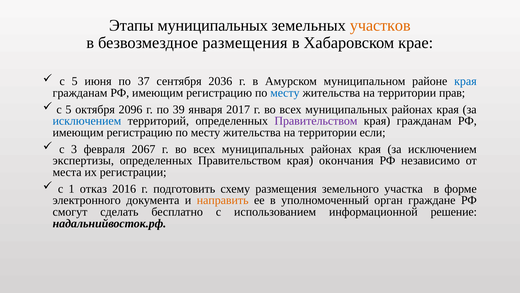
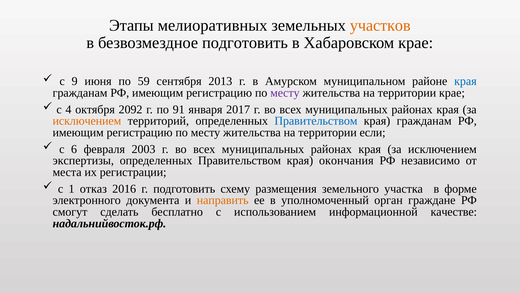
Этапы муниципальных: муниципальных -> мелиоративных
безвозмездное размещения: размещения -> подготовить
5 at (75, 81): 5 -> 9
37: 37 -> 59
2036: 2036 -> 2013
месту at (285, 93) colour: blue -> purple
территории прав: прав -> крае
5 at (68, 109): 5 -> 4
2096: 2096 -> 2092
39: 39 -> 91
исключением at (87, 121) colour: blue -> orange
Правительством at (316, 121) colour: purple -> blue
3: 3 -> 6
2067: 2067 -> 2003
решение: решение -> качестве
